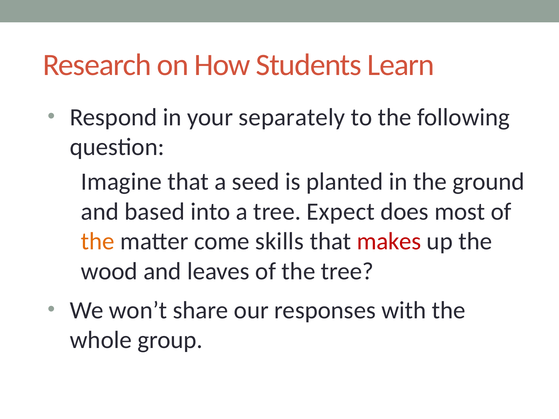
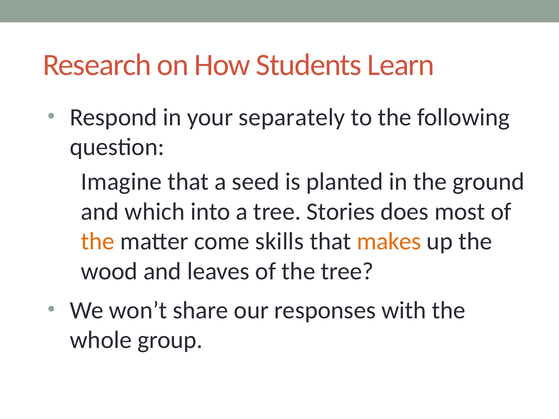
based: based -> which
Expect: Expect -> Stories
makes colour: red -> orange
